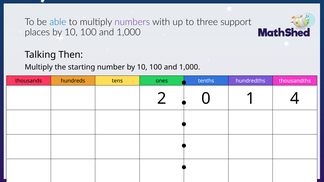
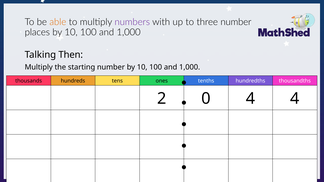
able colour: blue -> orange
three support: support -> number
0 1: 1 -> 4
